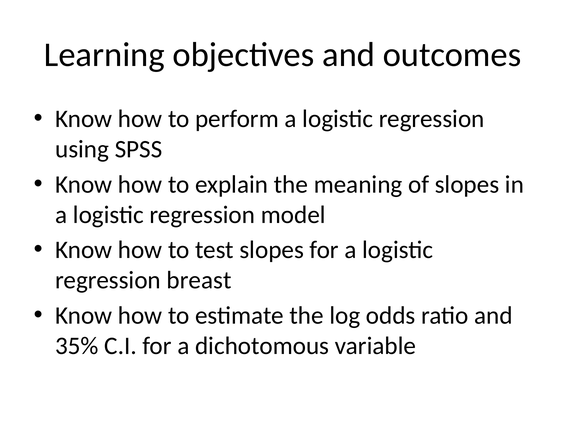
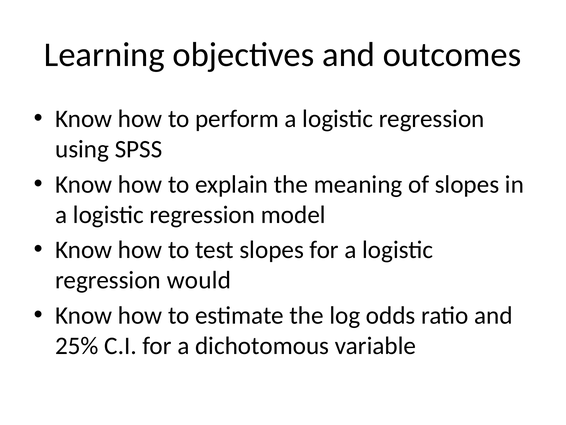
breast: breast -> would
35%: 35% -> 25%
